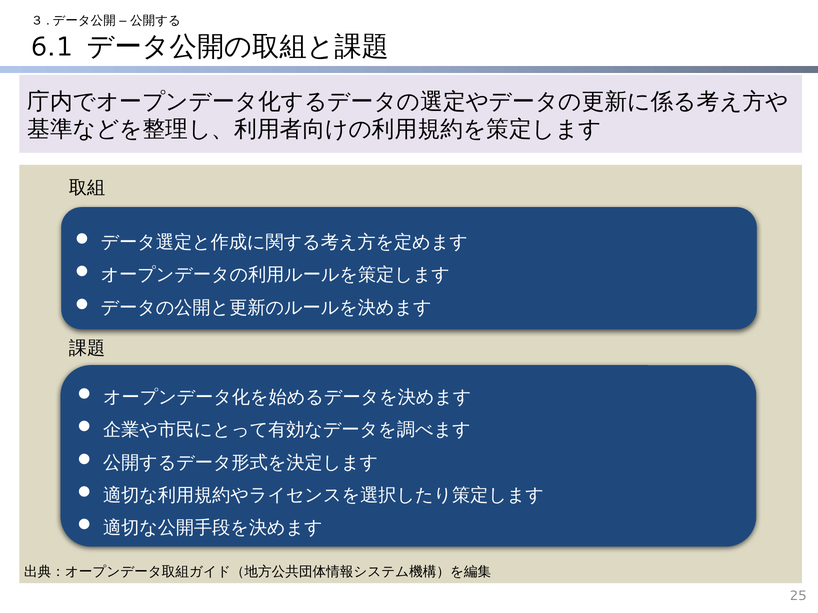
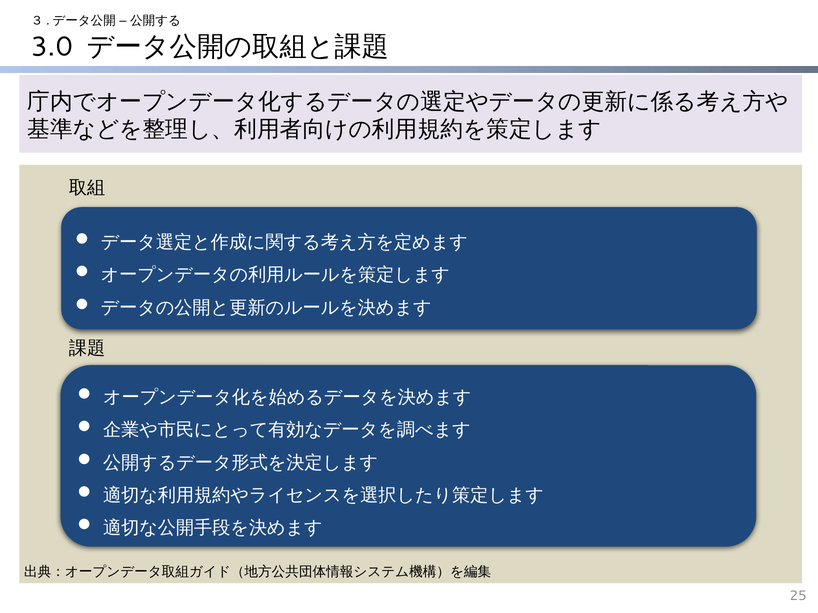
6.1: 6.1 -> 3.0
